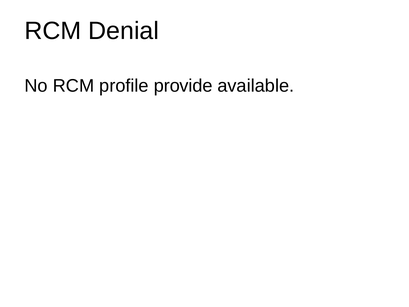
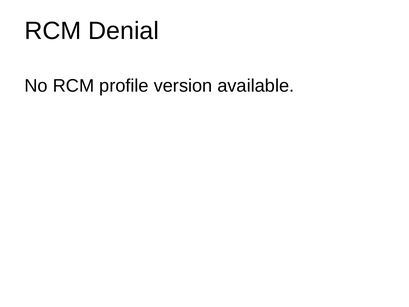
provide: provide -> version
